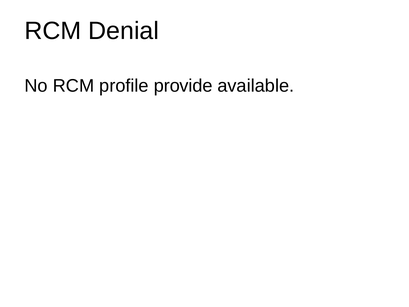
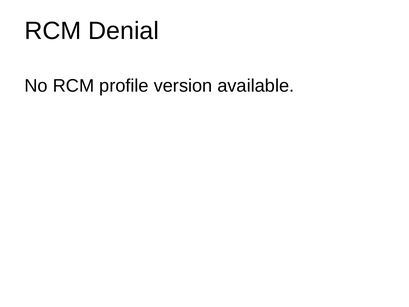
provide: provide -> version
